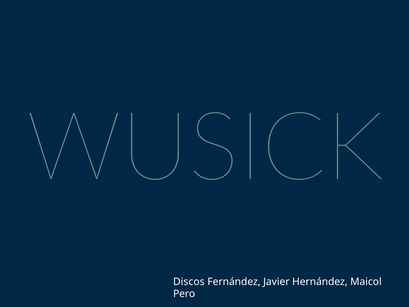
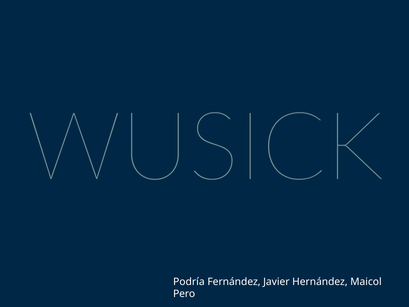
Discos: Discos -> Podría
